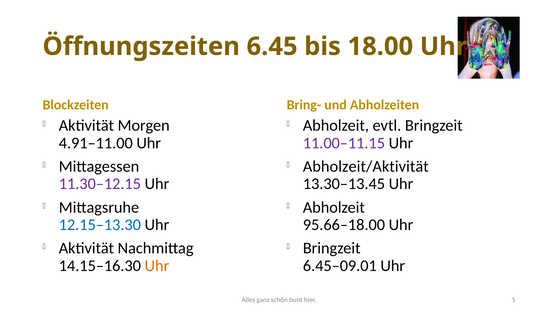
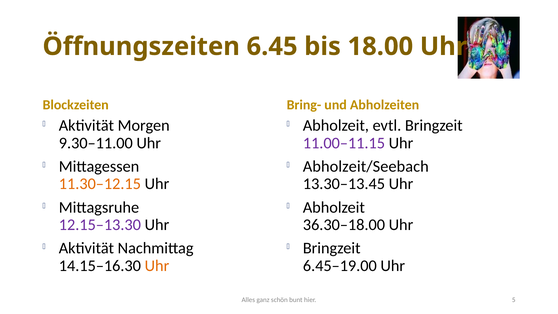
4.91–11.00: 4.91–11.00 -> 9.30–11.00
Abholzeit/Aktivität: Abholzeit/Aktivität -> Abholzeit/Seebach
11.30–12.15 colour: purple -> orange
12.15–13.30 colour: blue -> purple
95.66–18.00: 95.66–18.00 -> 36.30–18.00
6.45–09.01: 6.45–09.01 -> 6.45–19.00
